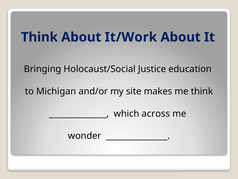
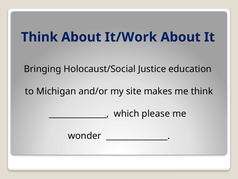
across: across -> please
